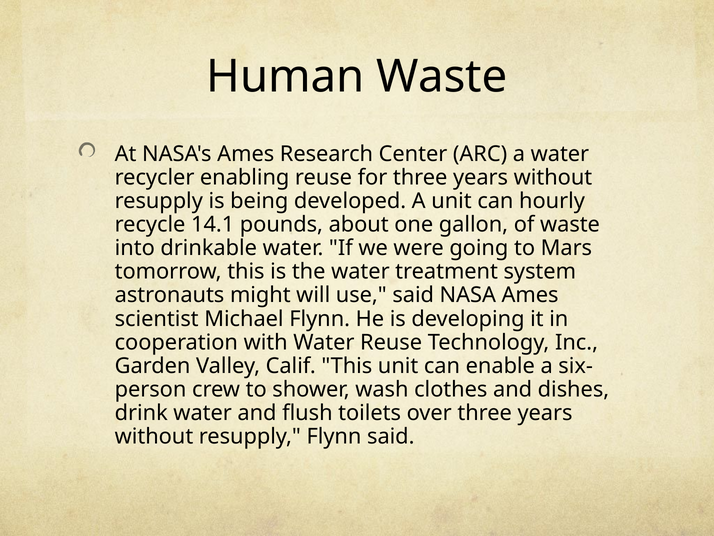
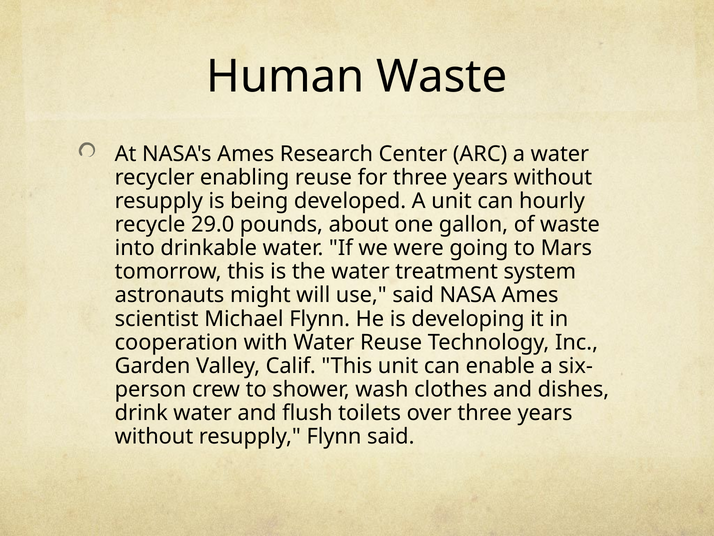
14.1: 14.1 -> 29.0
